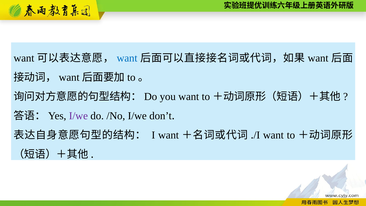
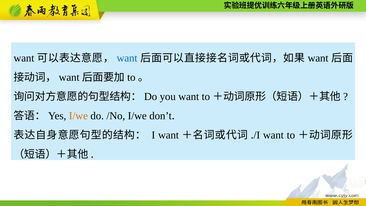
I/we at (78, 116) colour: purple -> orange
